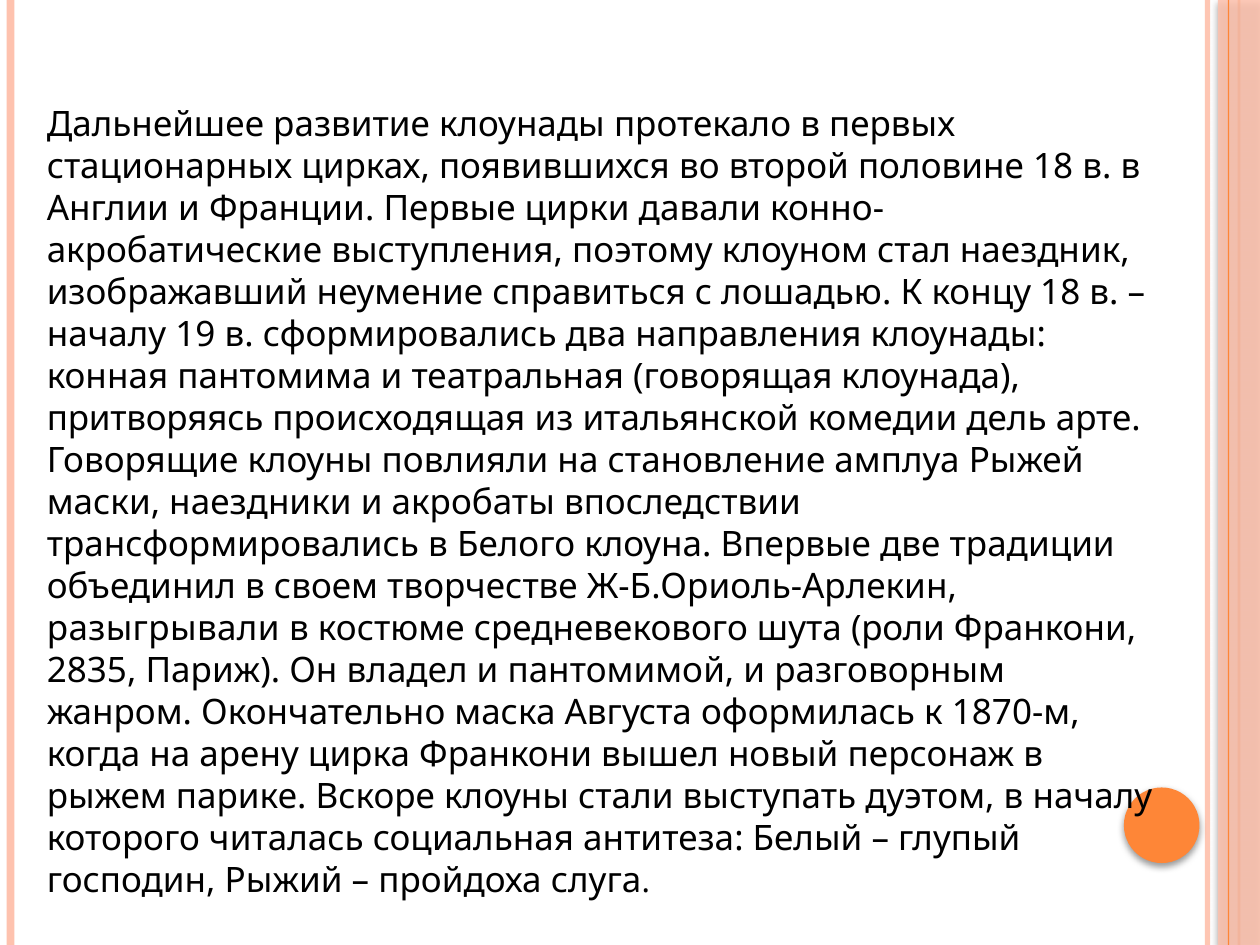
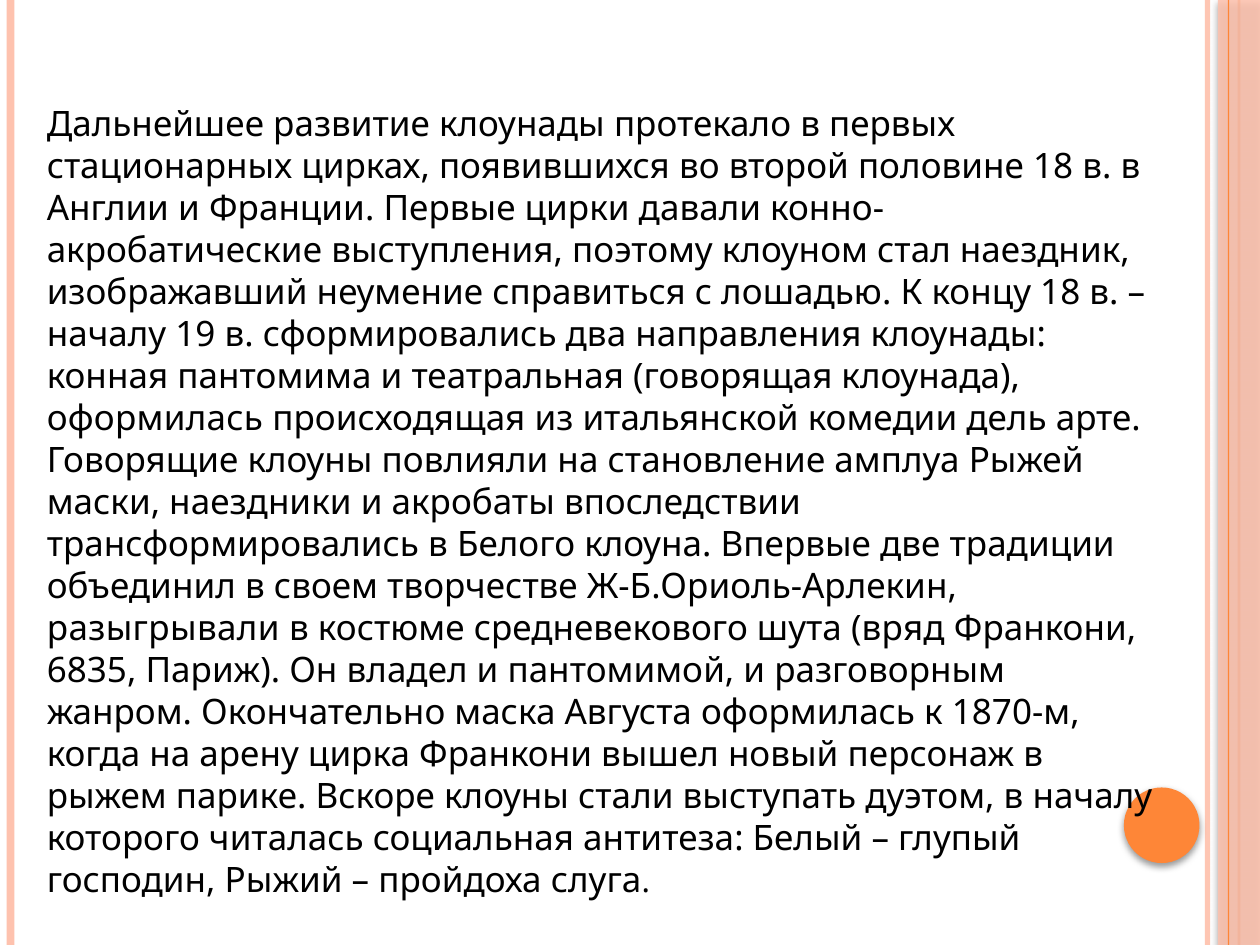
притворяясь at (155, 419): притворяясь -> оформилась
роли: роли -> вряд
2835: 2835 -> 6835
